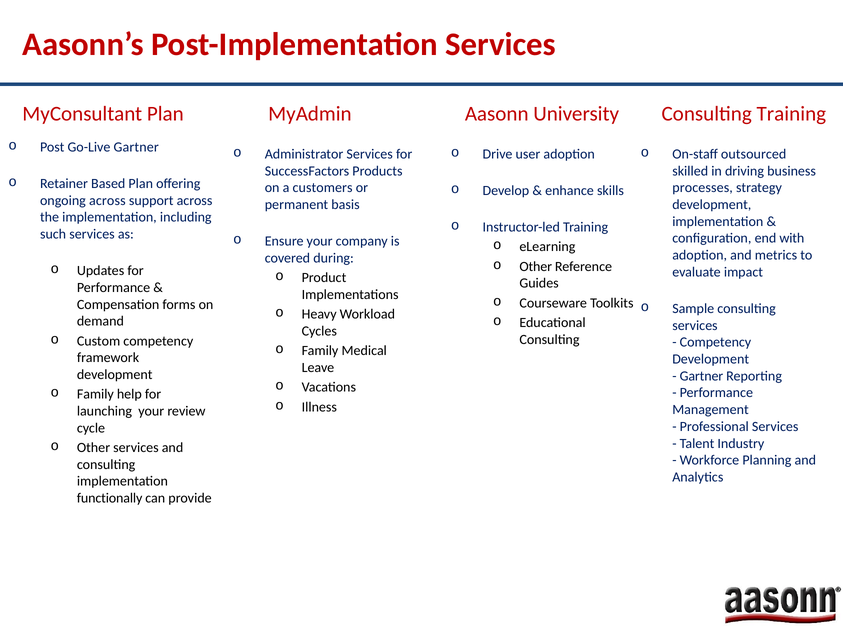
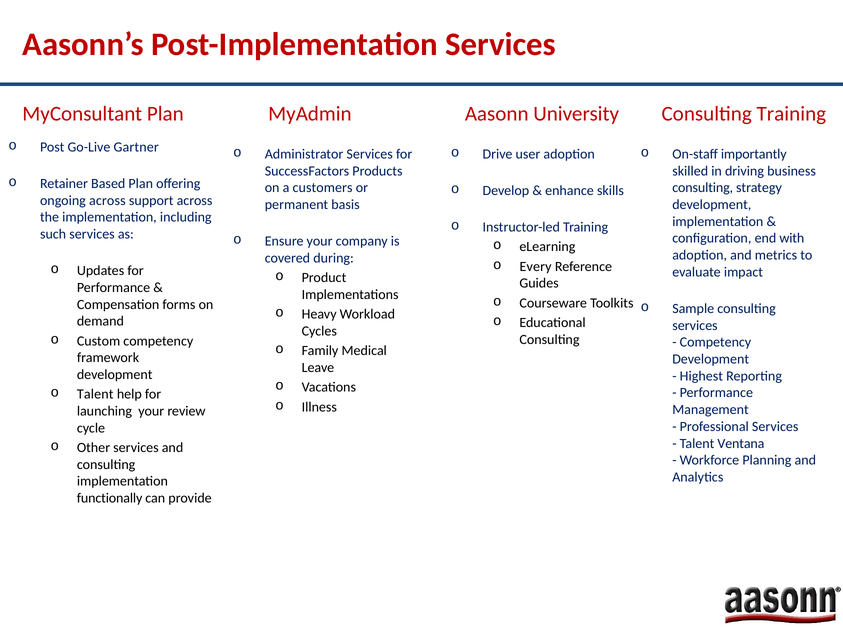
outsourced: outsourced -> importantly
processes at (703, 188): processes -> consulting
Other at (536, 267): Other -> Every
Gartner at (701, 376): Gartner -> Highest
Family at (95, 394): Family -> Talent
Industry: Industry -> Ventana
